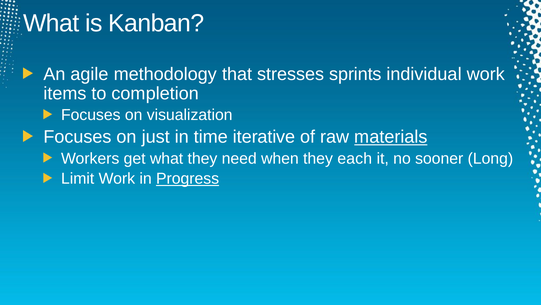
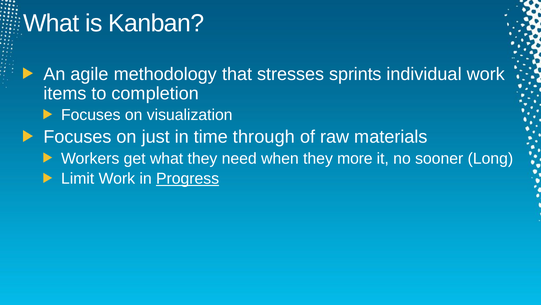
iterative: iterative -> through
materials underline: present -> none
each: each -> more
